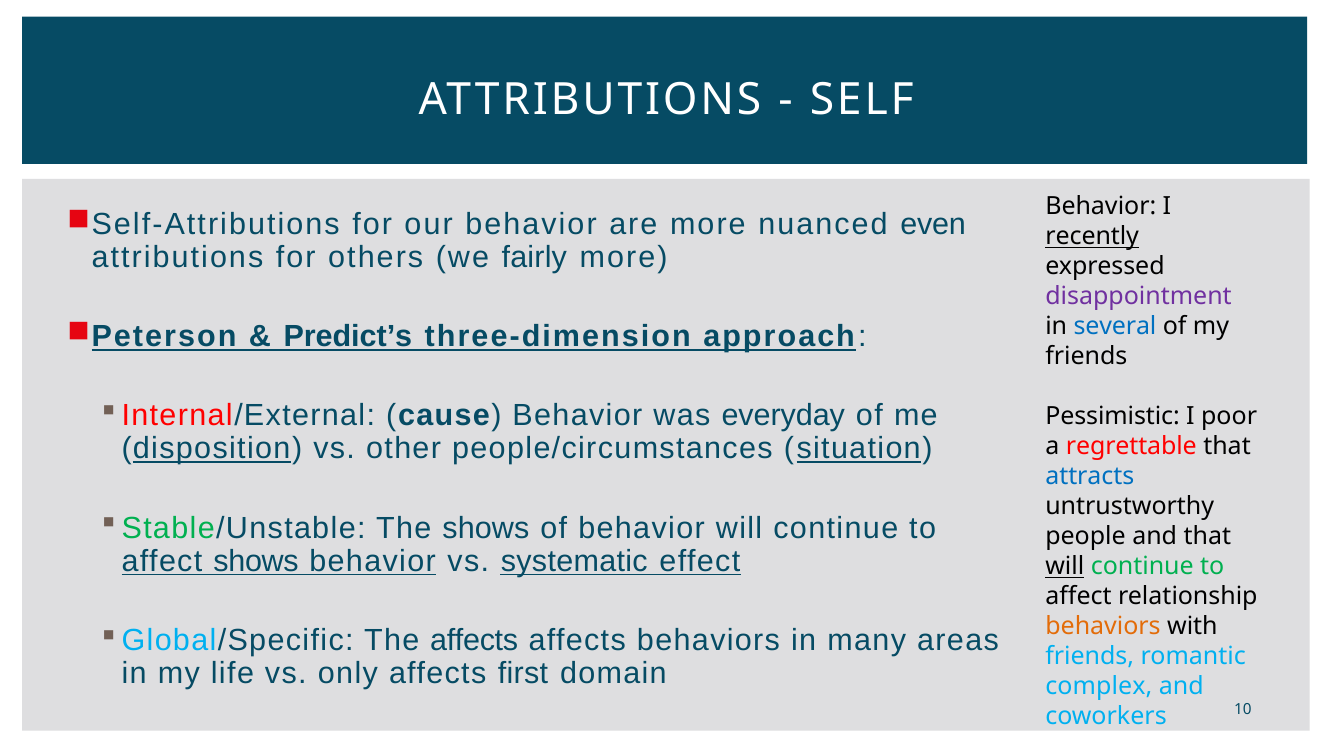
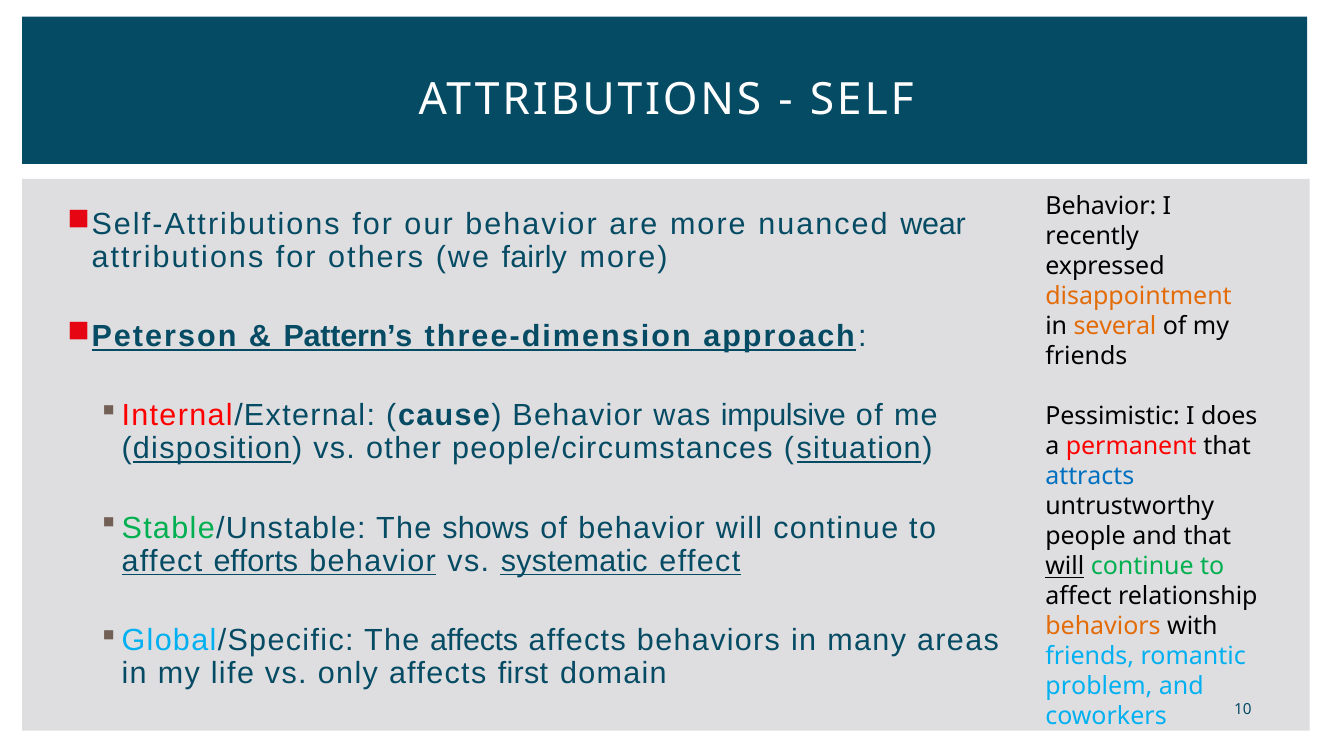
even: even -> wear
recently underline: present -> none
disappointment colour: purple -> orange
several colour: blue -> orange
Predict’s: Predict’s -> Pattern’s
everyday: everyday -> impulsive
poor: poor -> does
regrettable: regrettable -> permanent
affect shows: shows -> efforts
complex: complex -> problem
